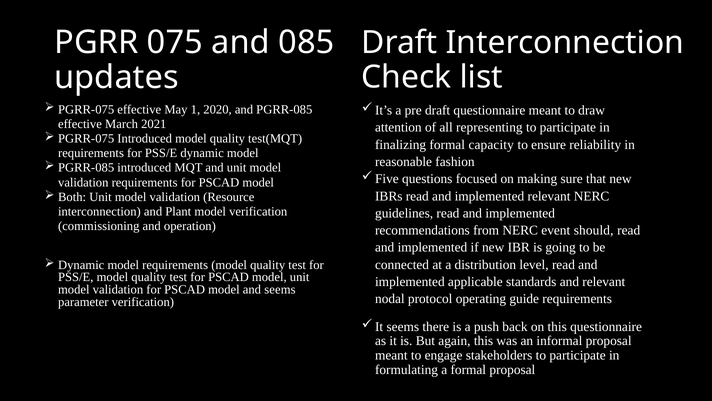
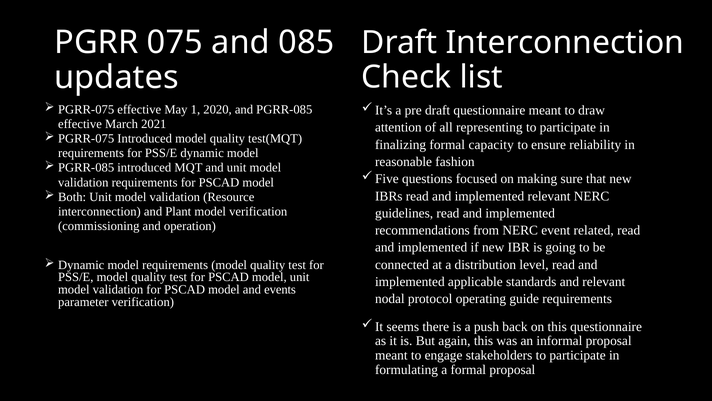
should: should -> related
and seems: seems -> events
